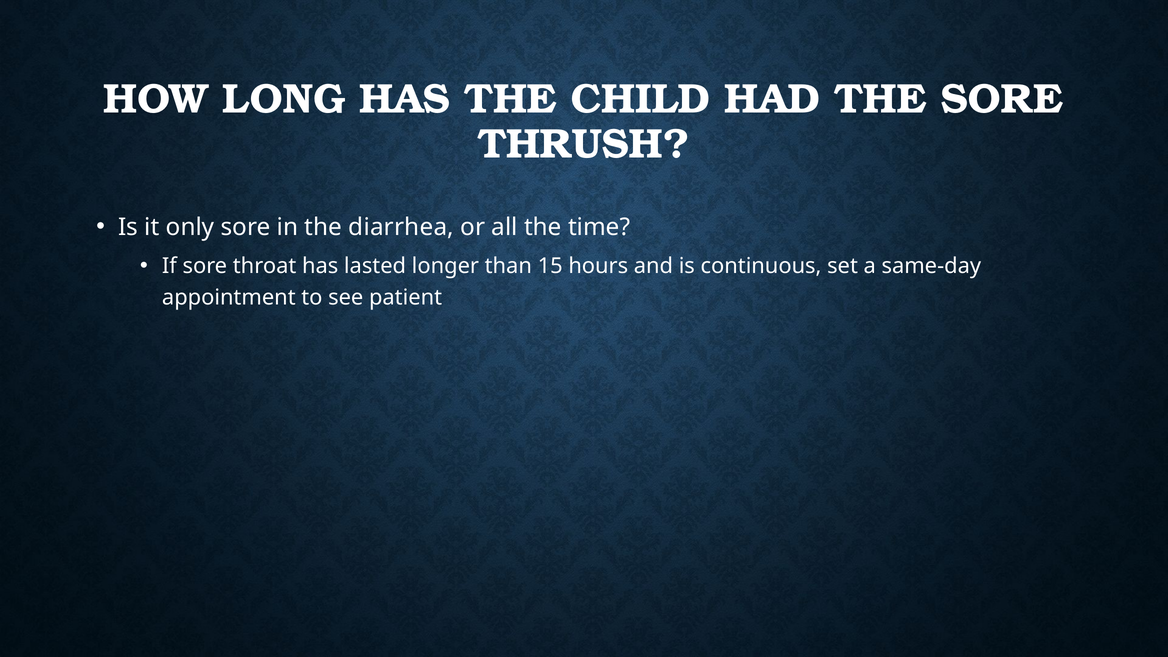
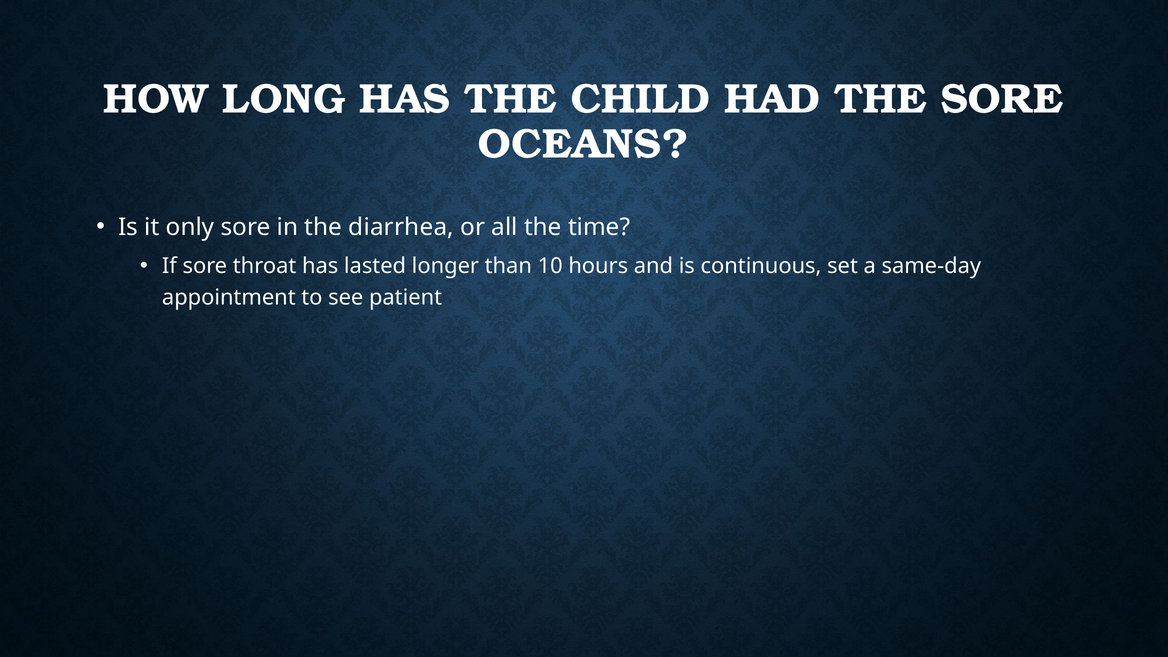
THRUSH: THRUSH -> OCEANS
15: 15 -> 10
